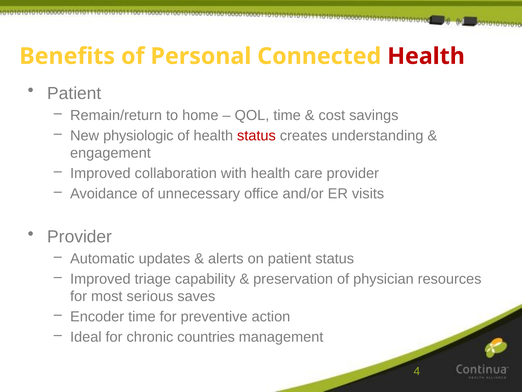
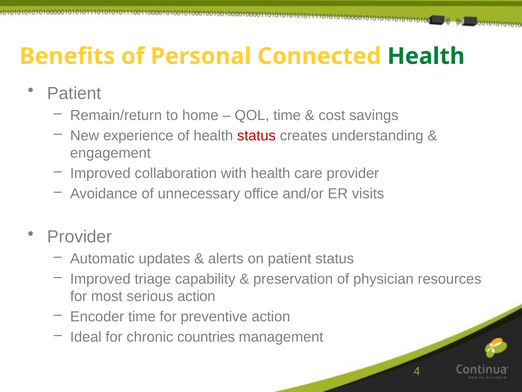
Health at (426, 56) colour: red -> green
physiologic: physiologic -> experience
serious saves: saves -> action
